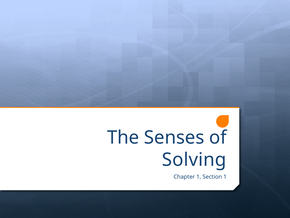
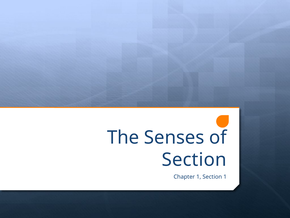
Solving at (194, 159): Solving -> Section
